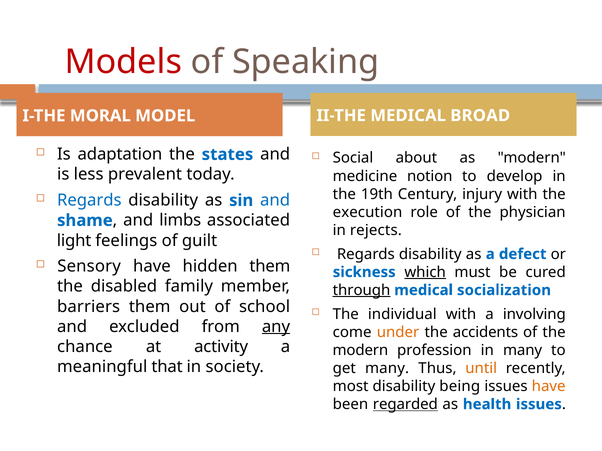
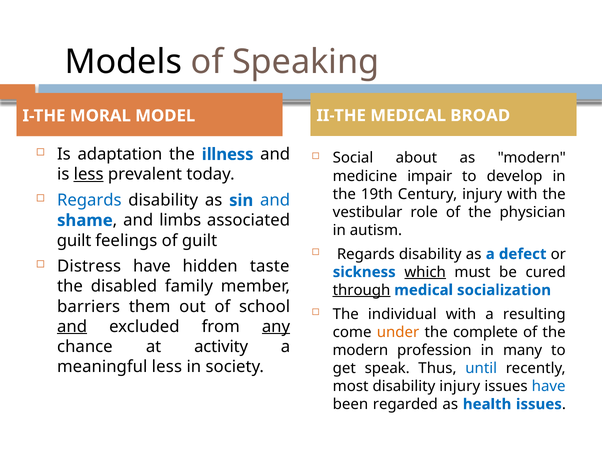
Models colour: red -> black
states: states -> illness
less at (89, 175) underline: none -> present
notion: notion -> impair
execution: execution -> vestibular
rejects: rejects -> autism
light at (74, 241): light -> guilt
Sensory: Sensory -> Distress
hidden them: them -> taste
involving: involving -> resulting
and at (72, 327) underline: none -> present
accidents: accidents -> complete
meaningful that: that -> less
get many: many -> speak
until colour: orange -> blue
disability being: being -> injury
have at (549, 387) colour: orange -> blue
regarded underline: present -> none
